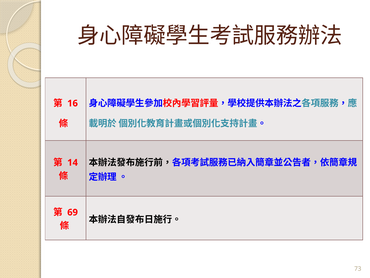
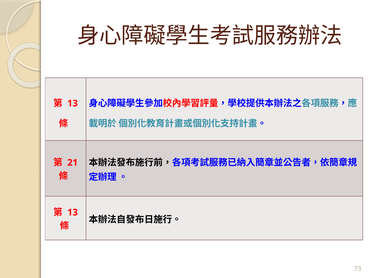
16 at (73, 103): 16 -> 13
14: 14 -> 21
69 at (73, 212): 69 -> 13
